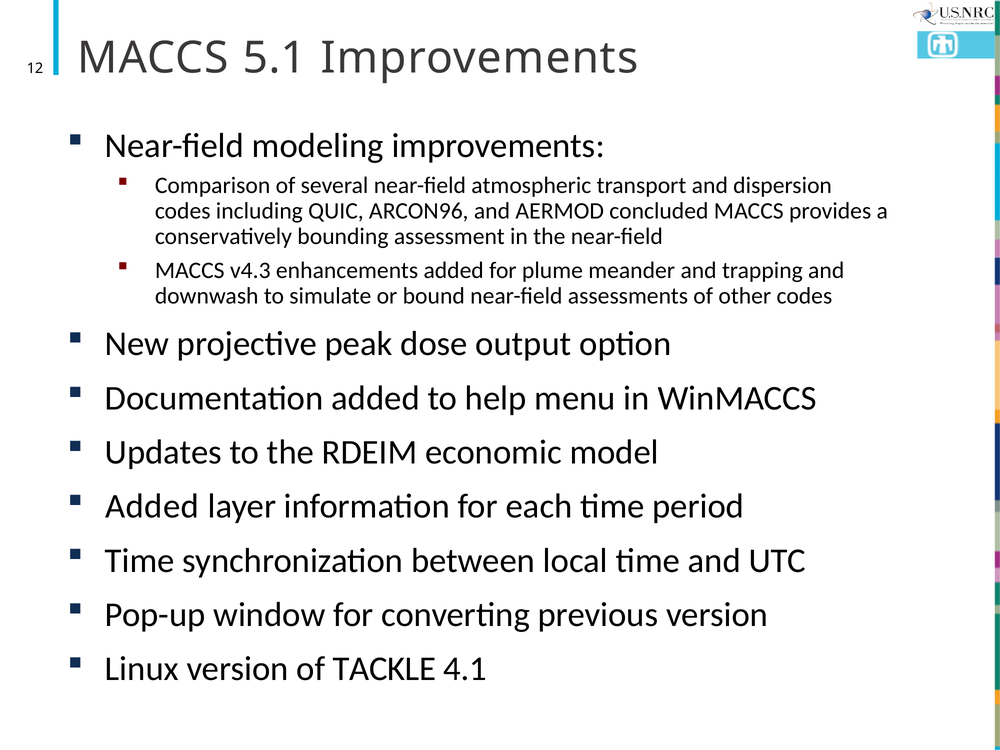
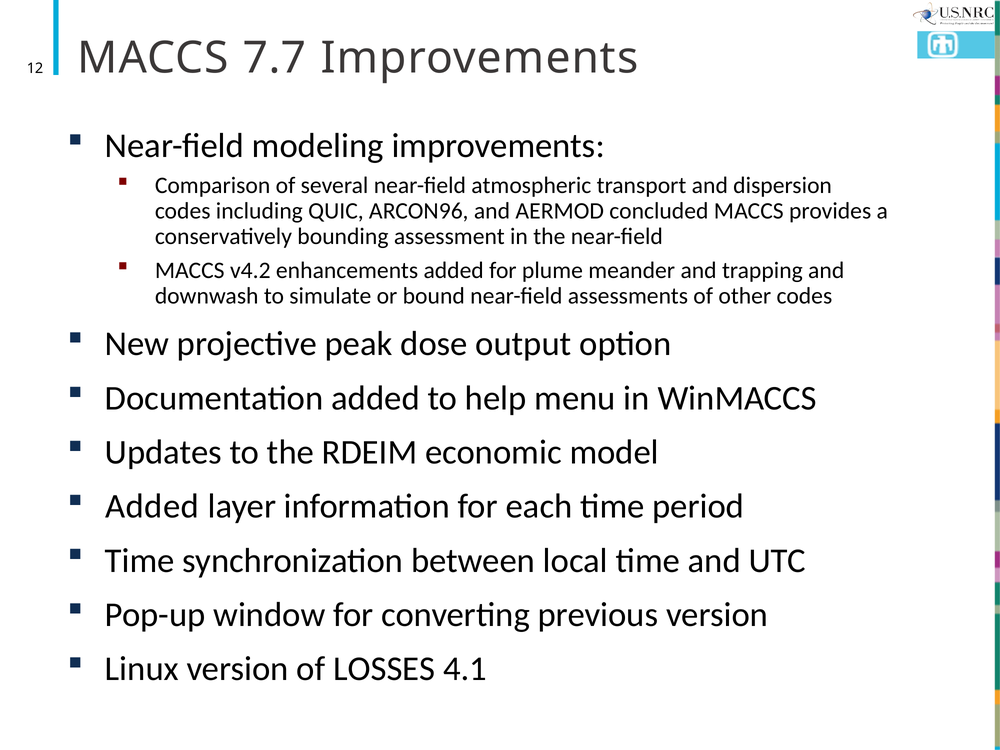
5.1: 5.1 -> 7.7
v4.3: v4.3 -> v4.2
TACKLE: TACKLE -> LOSSES
